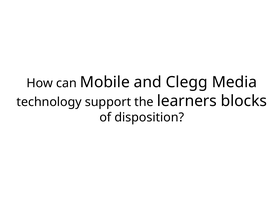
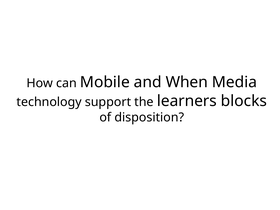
Clegg: Clegg -> When
